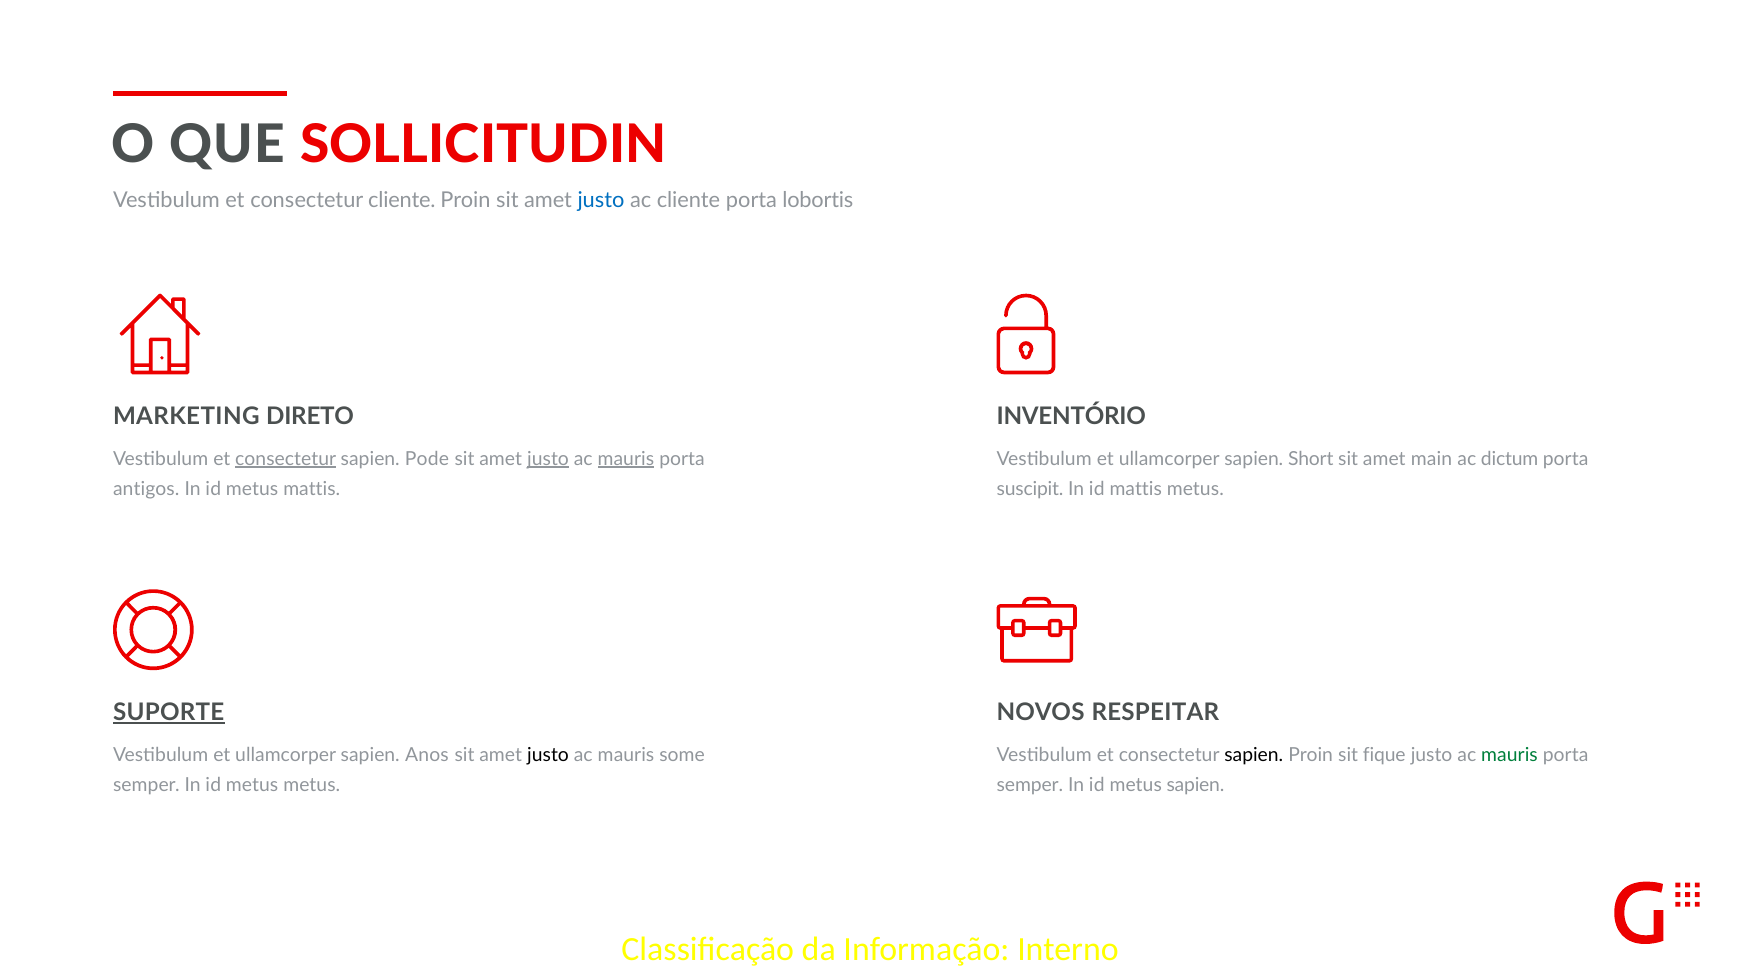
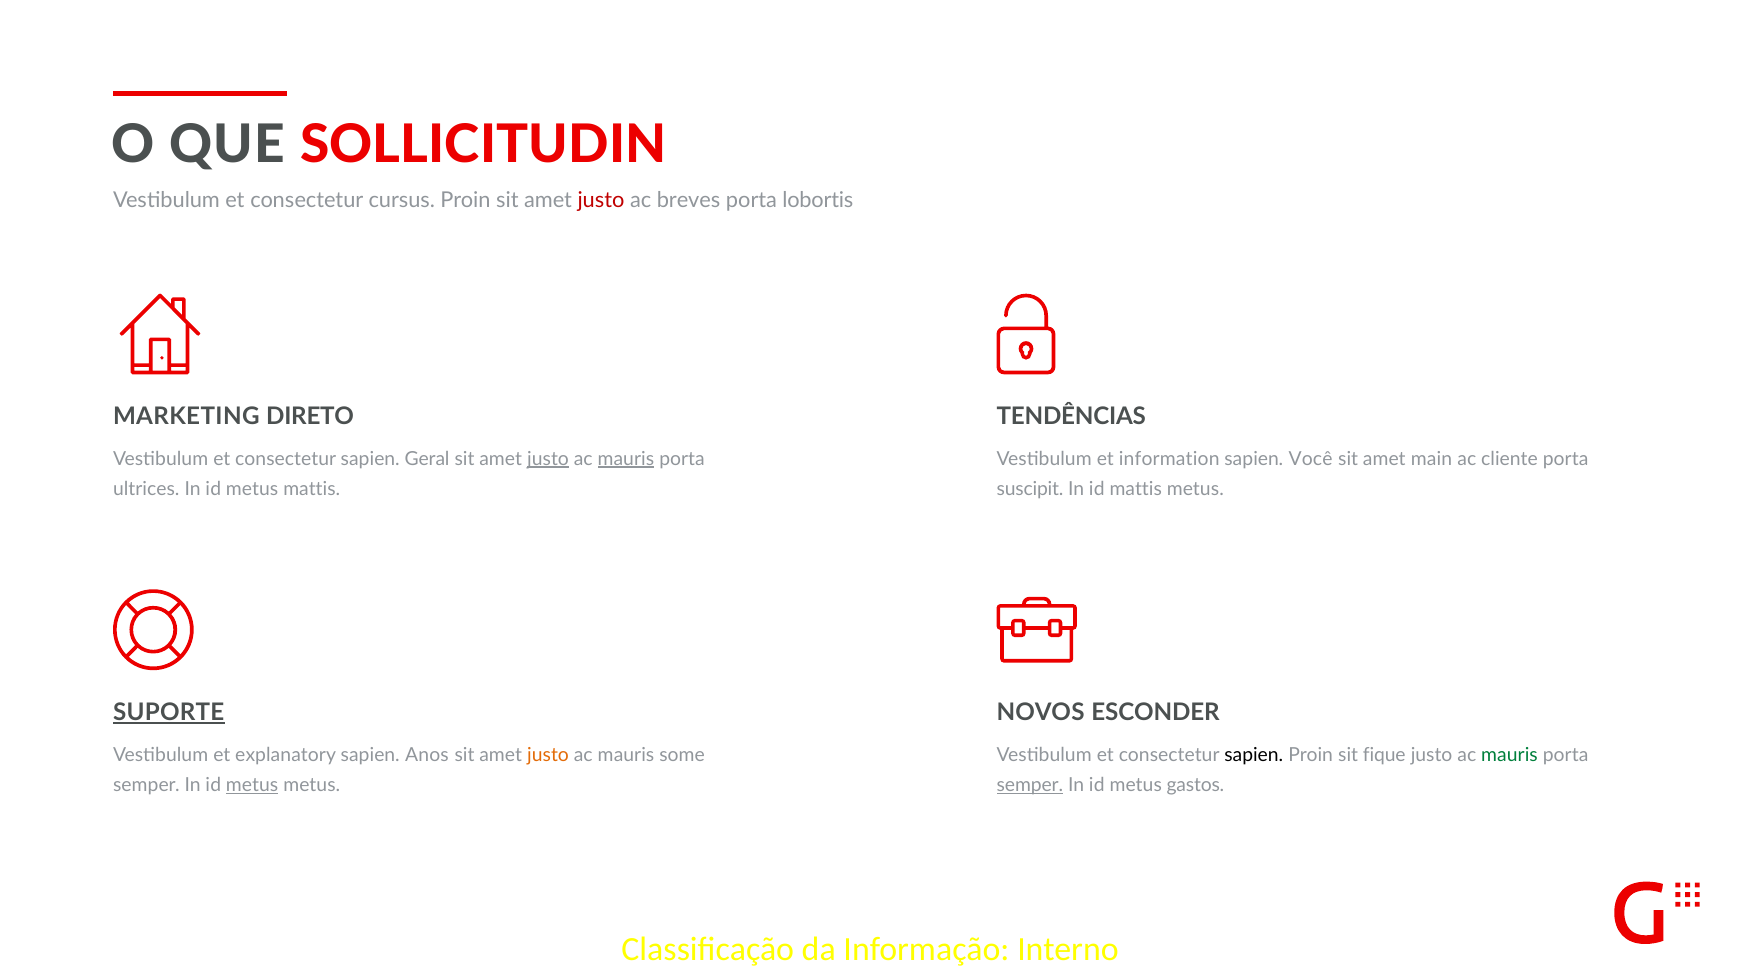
consectetur cliente: cliente -> cursus
justo at (601, 200) colour: blue -> red
ac cliente: cliente -> breves
INVENTÓRIO: INVENTÓRIO -> TENDÊNCIAS
consectetur at (286, 459) underline: present -> none
Pode: Pode -> Geral
ullamcorper at (1169, 459): ullamcorper -> information
Short: Short -> Você
dictum: dictum -> cliente
antigos: antigos -> ultrices
RESPEITAR: RESPEITAR -> ESCONDER
ullamcorper at (286, 755): ullamcorper -> explanatory
justo at (548, 755) colour: black -> orange
metus at (252, 785) underline: none -> present
semper at (1030, 785) underline: none -> present
metus sapien: sapien -> gastos
